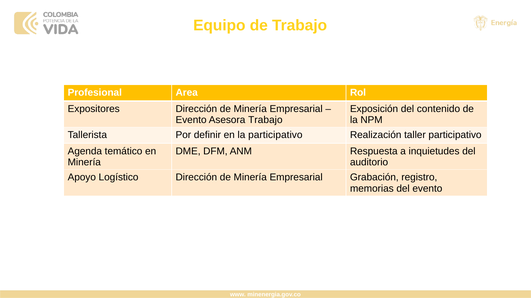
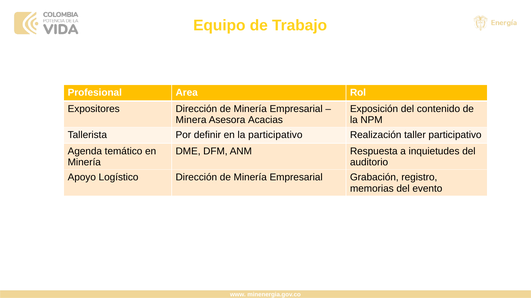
Evento at (191, 120): Evento -> Minera
Asesora Trabajo: Trabajo -> Acacias
